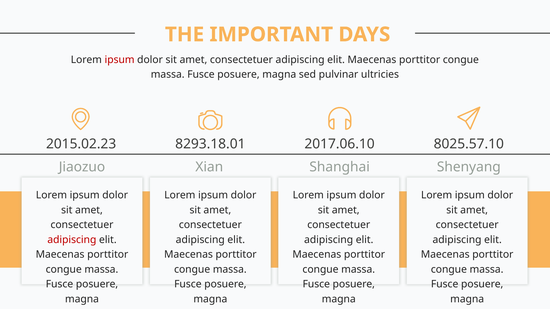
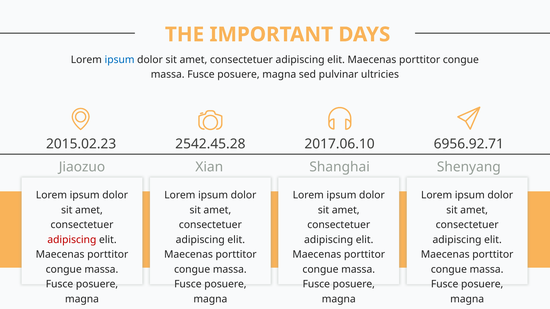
ipsum at (120, 60) colour: red -> blue
8293.18.01: 8293.18.01 -> 2542.45.28
8025.57.10: 8025.57.10 -> 6956.92.71
